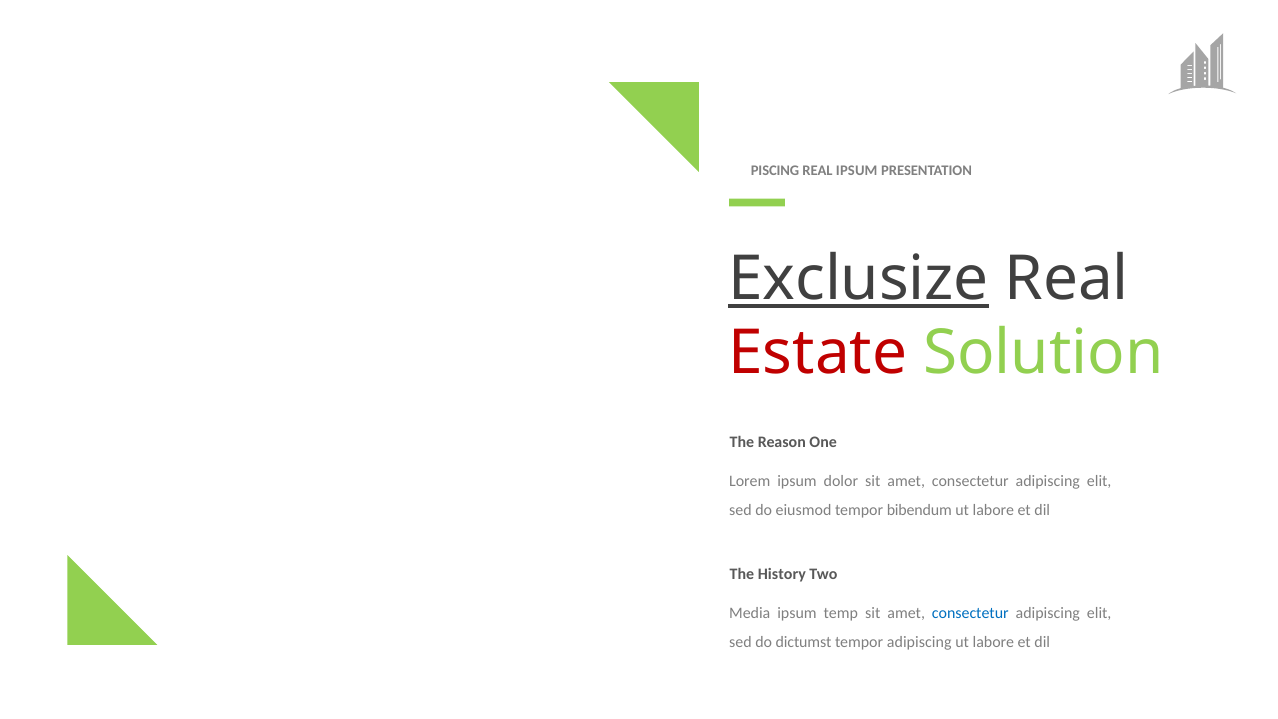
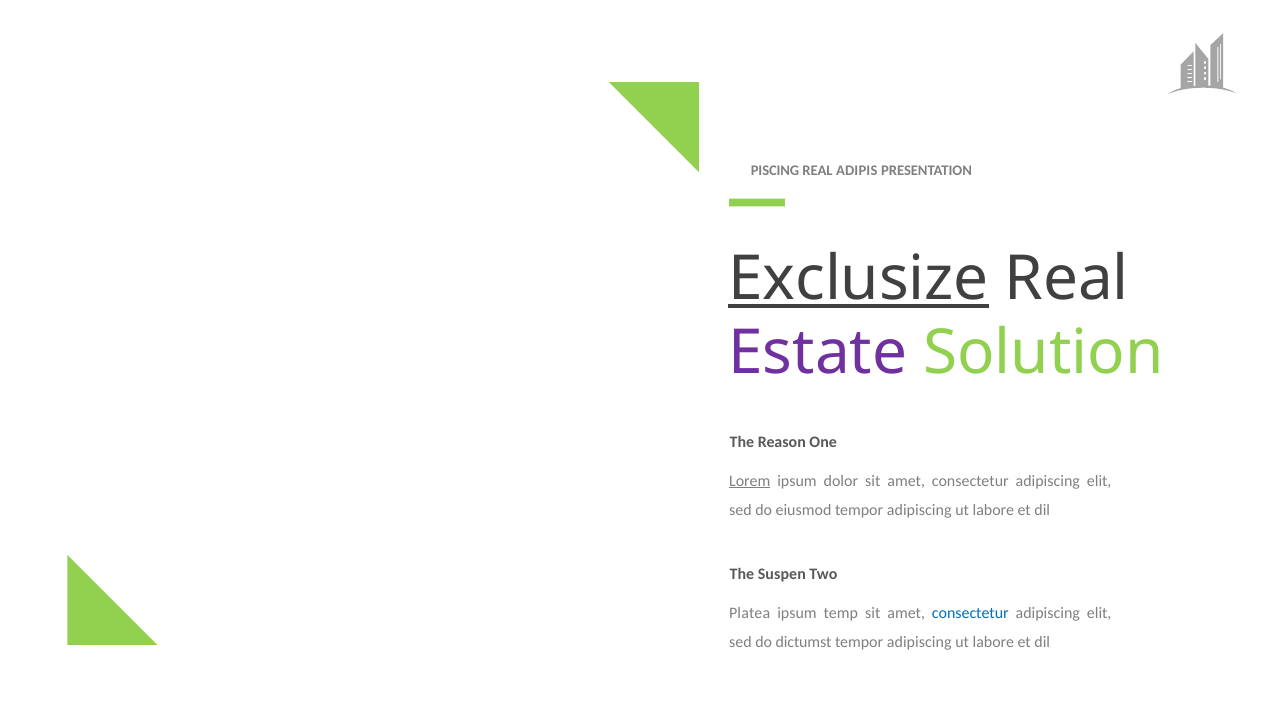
REAL IPSUM: IPSUM -> ADIPIS
Estate colour: red -> purple
Lorem underline: none -> present
eiusmod tempor bibendum: bibendum -> adipiscing
History: History -> Suspen
Media: Media -> Platea
